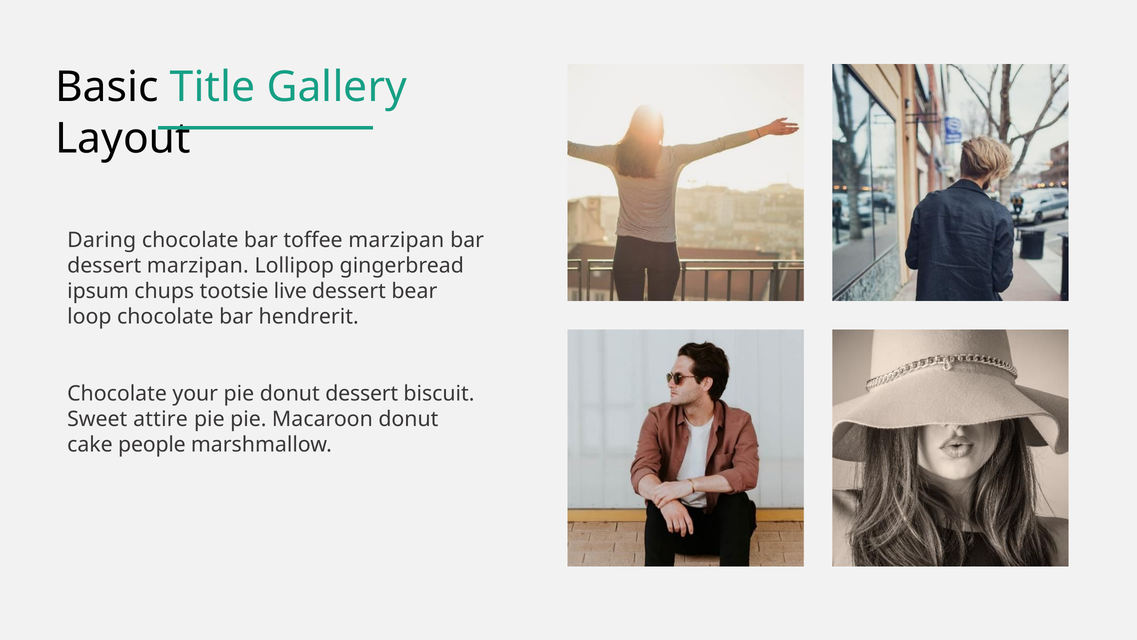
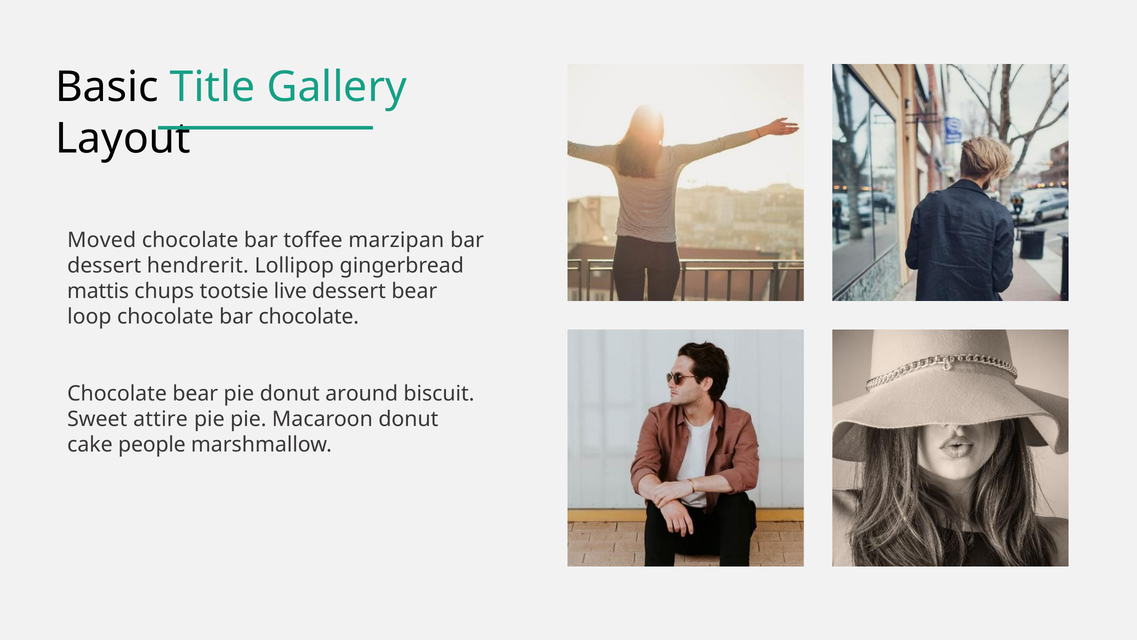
Daring: Daring -> Moved
dessert marzipan: marzipan -> hendrerit
ipsum: ipsum -> mattis
bar hendrerit: hendrerit -> chocolate
Chocolate your: your -> bear
donut dessert: dessert -> around
